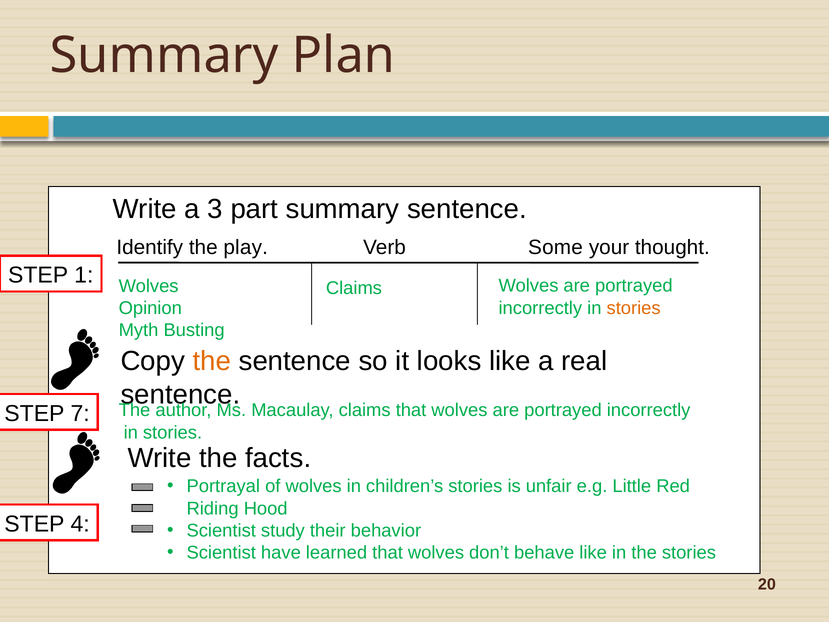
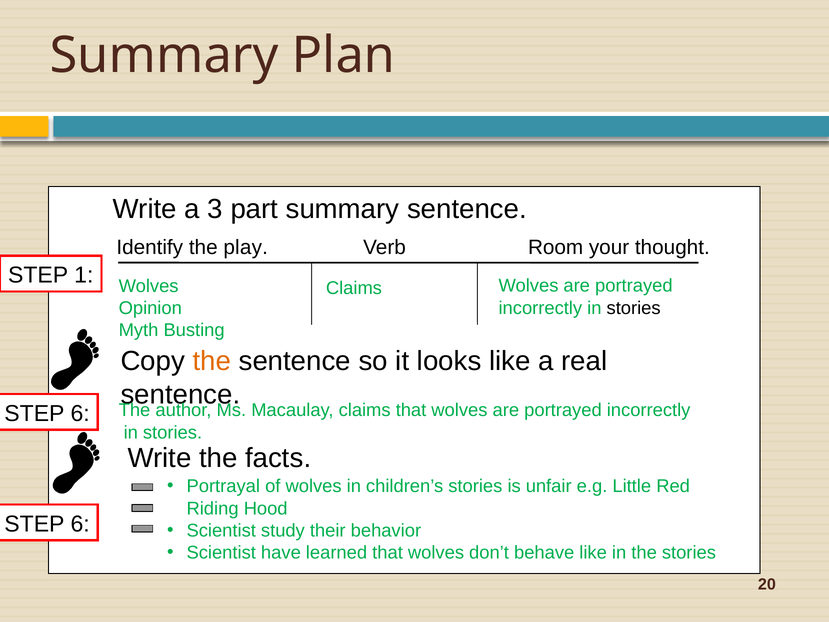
Some: Some -> Room
stories at (634, 308) colour: orange -> black
7 at (80, 413): 7 -> 6
4 at (80, 524): 4 -> 6
